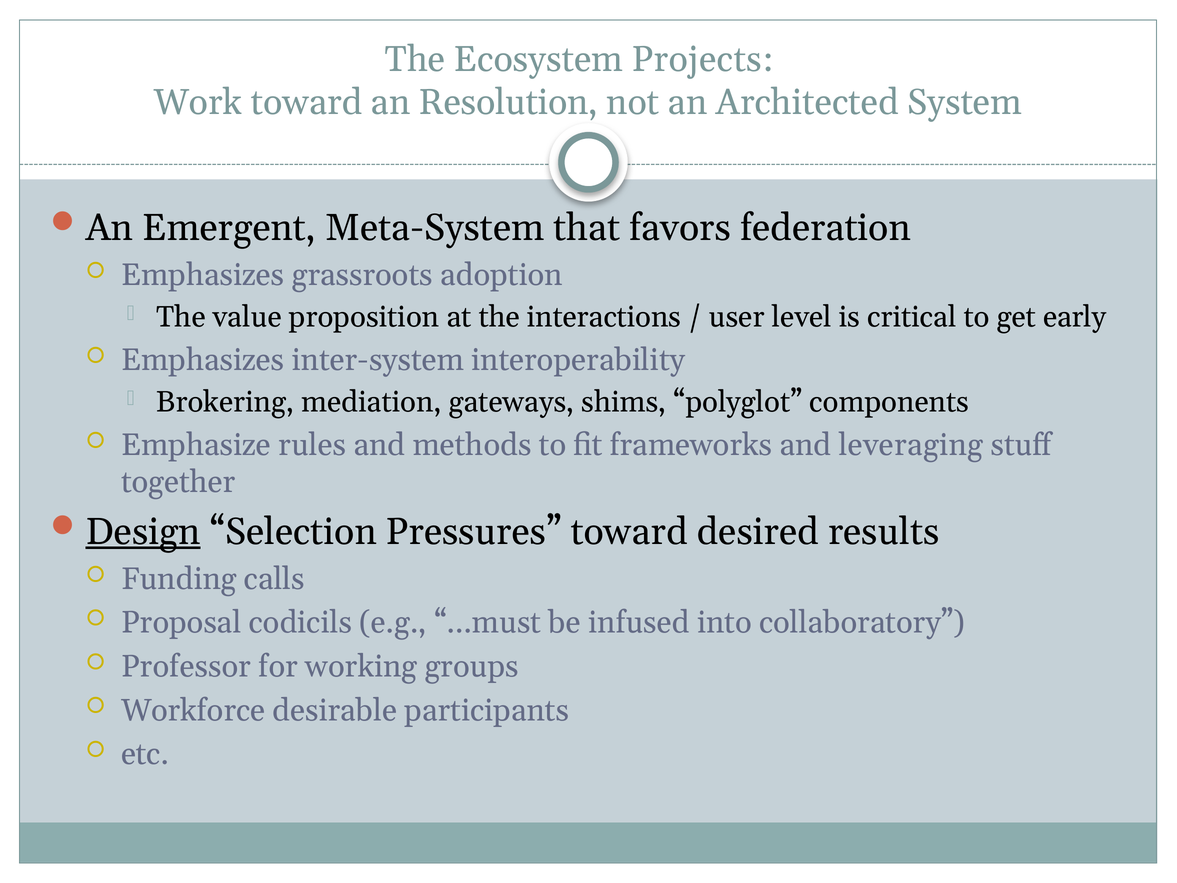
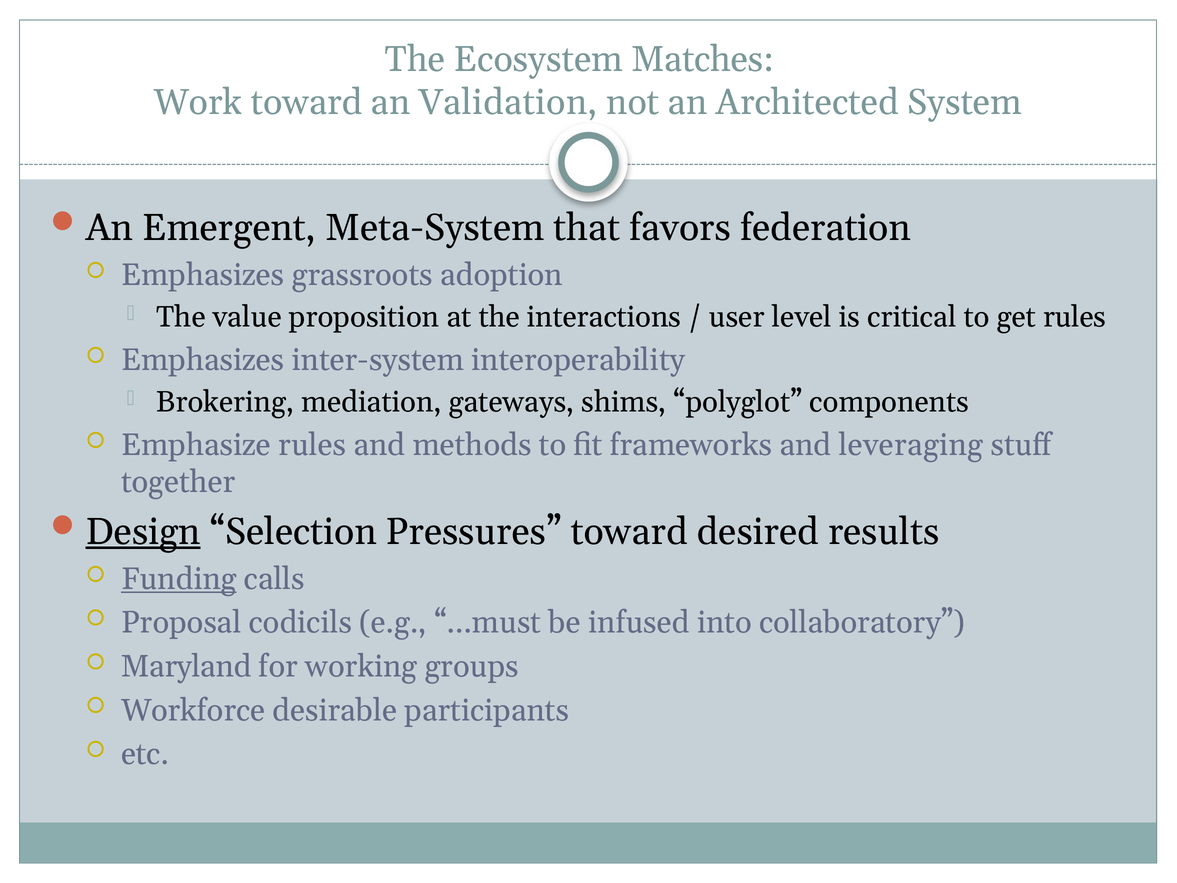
Projects: Projects -> Matches
Resolution: Resolution -> Validation
get early: early -> rules
Funding underline: none -> present
Professor: Professor -> Maryland
